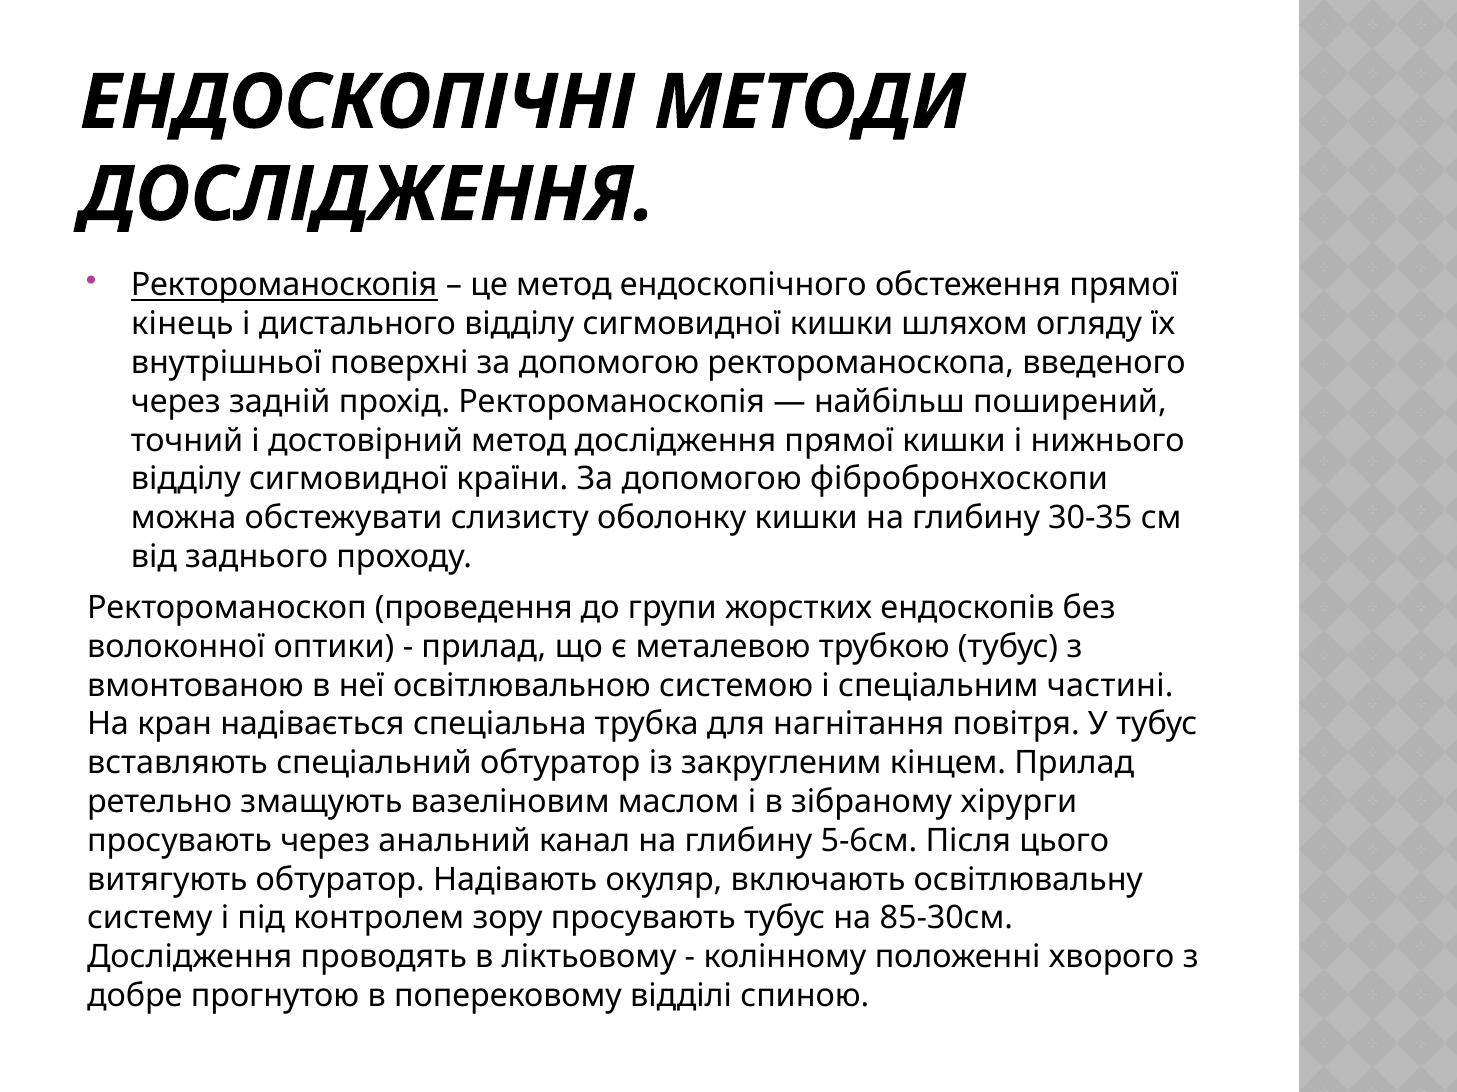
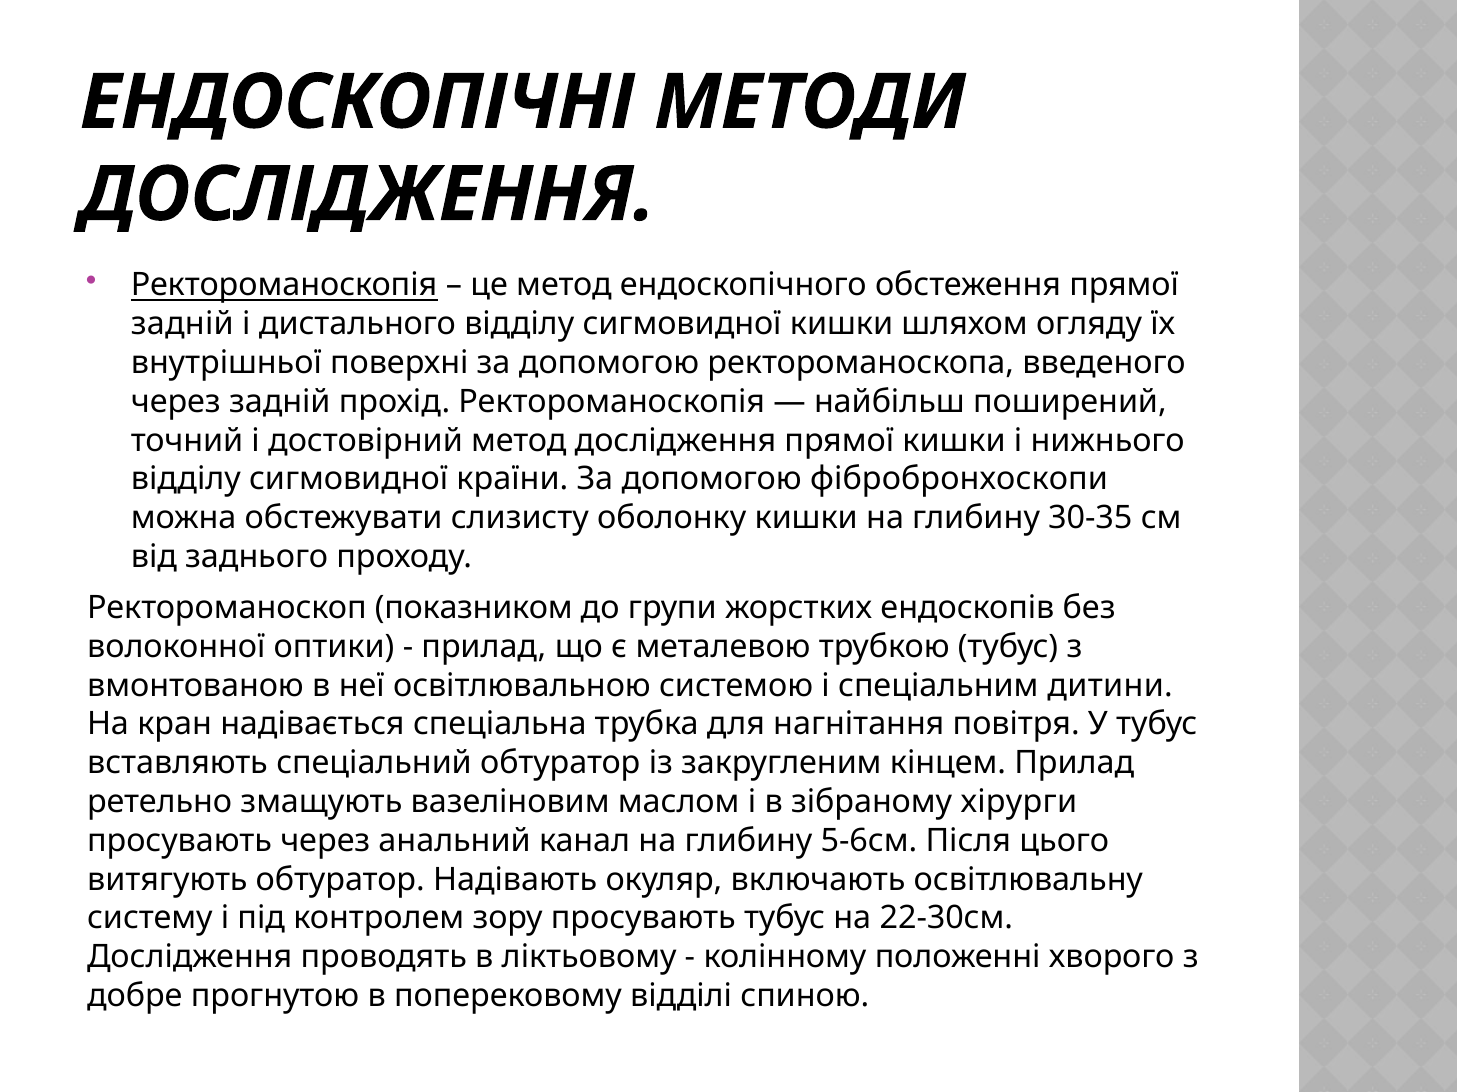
кінець at (182, 324): кінець -> задній
проведення: проведення -> показником
частині: частині -> дитини
85-30см: 85-30см -> 22-30см
